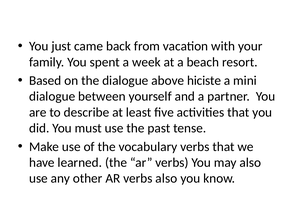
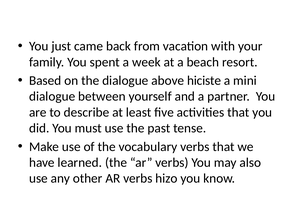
verbs also: also -> hizo
